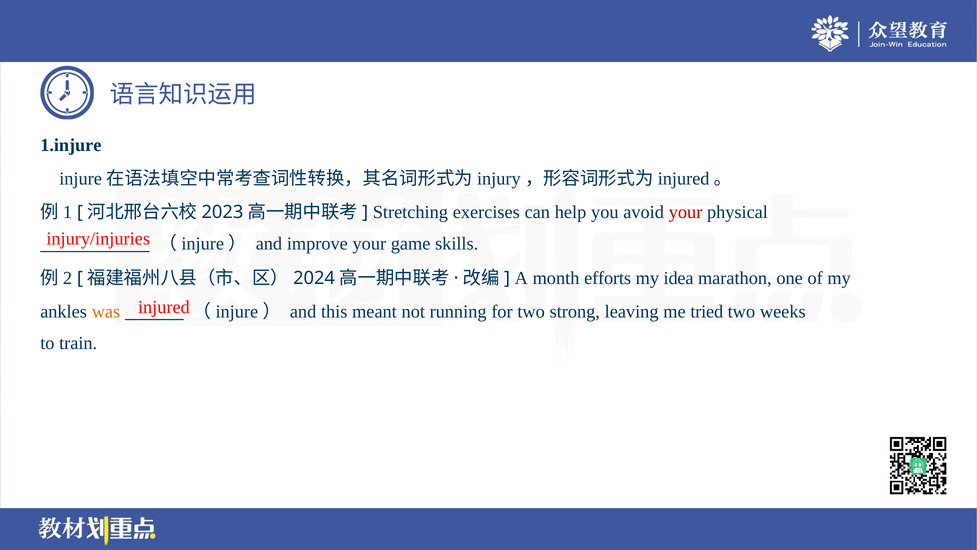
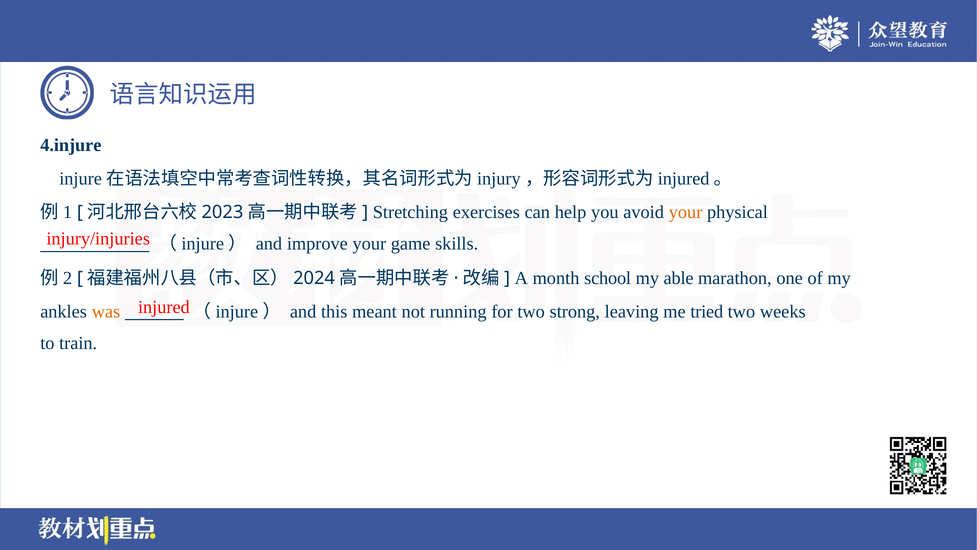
1.injure: 1.injure -> 4.injure
your at (686, 212) colour: red -> orange
efforts: efforts -> school
idea: idea -> able
